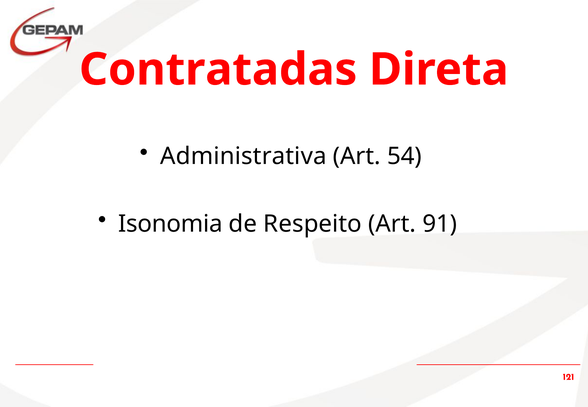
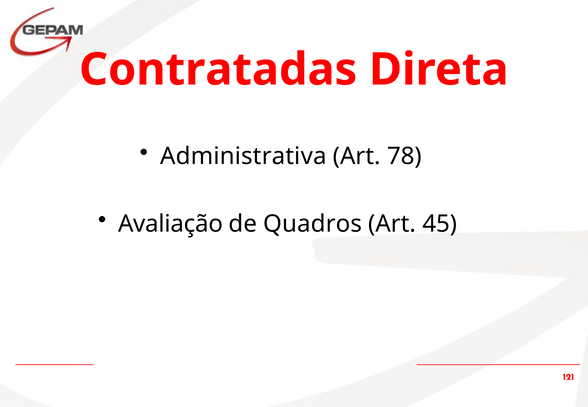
54: 54 -> 78
Isonomia: Isonomia -> Avaliação
Respeito: Respeito -> Quadros
91: 91 -> 45
